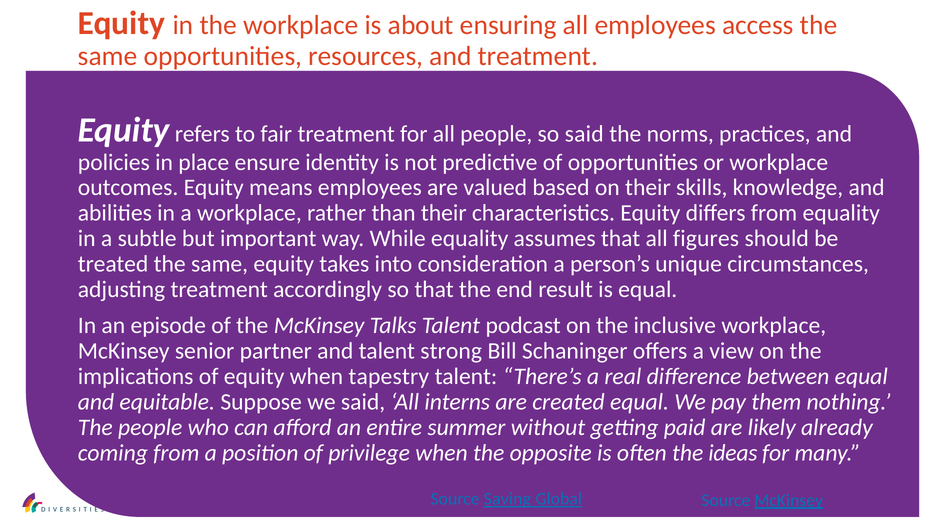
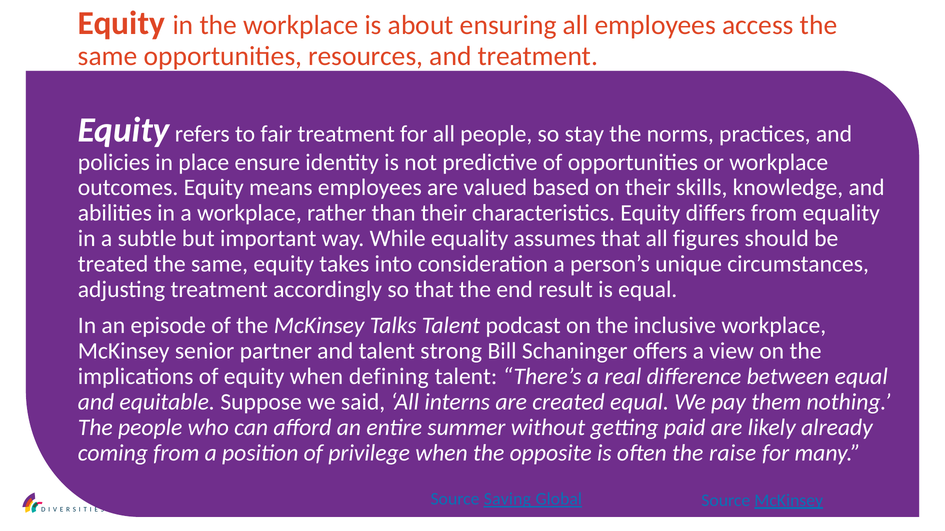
so said: said -> stay
tapestry: tapestry -> defining
ideas: ideas -> raise
